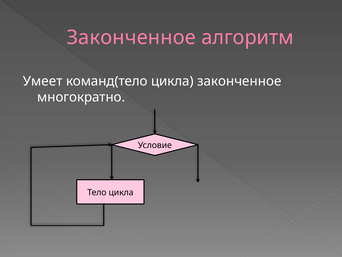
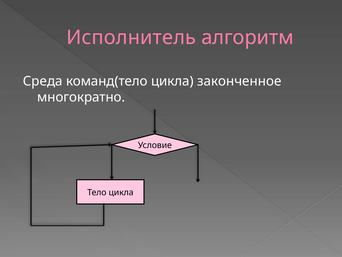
Законченное at (131, 38): Законченное -> Исполнитель
Умеет: Умеет -> Среда
